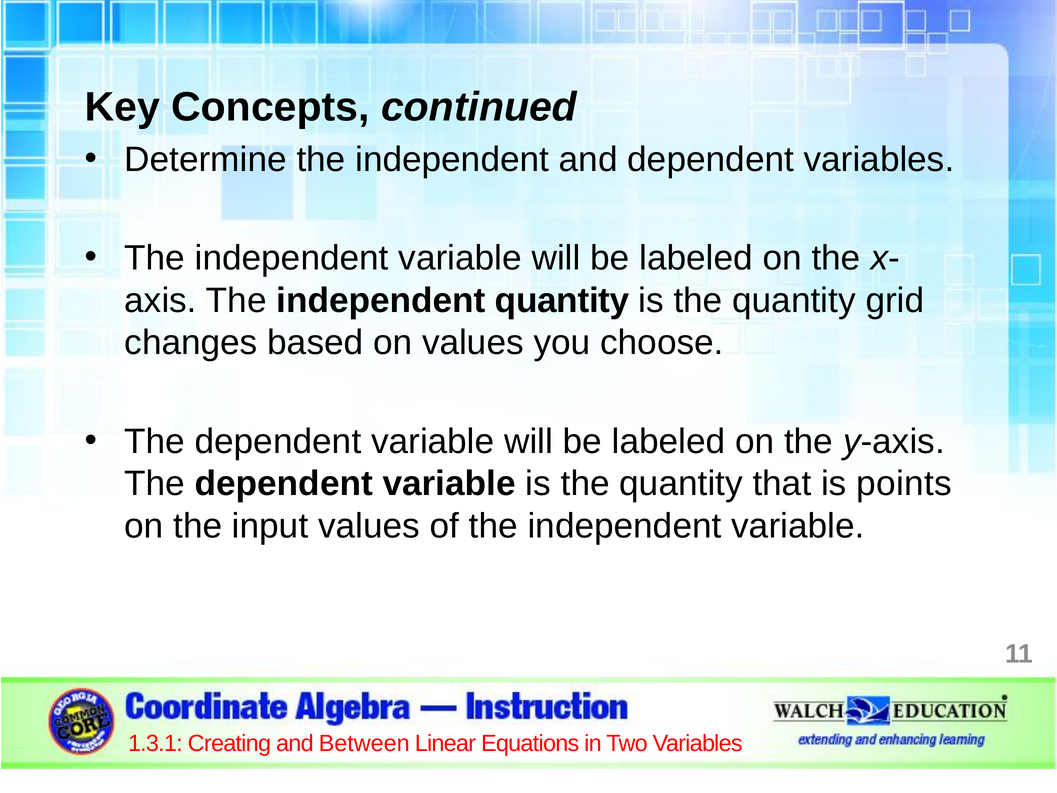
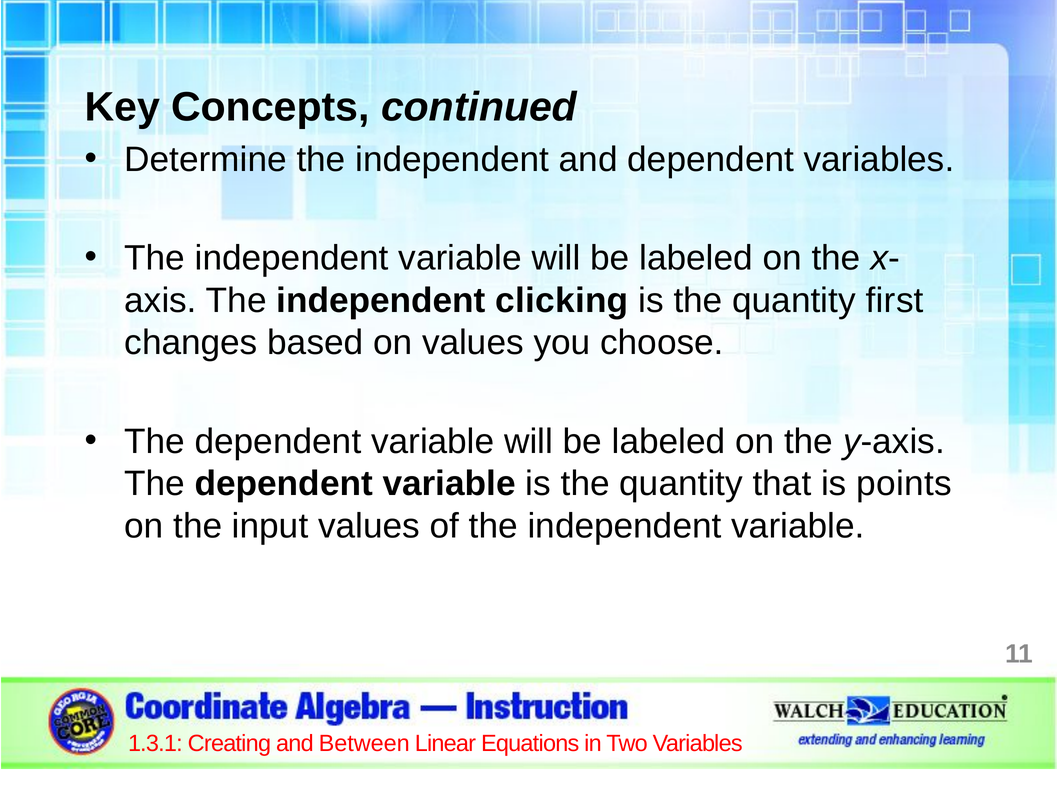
independent quantity: quantity -> clicking
grid: grid -> first
